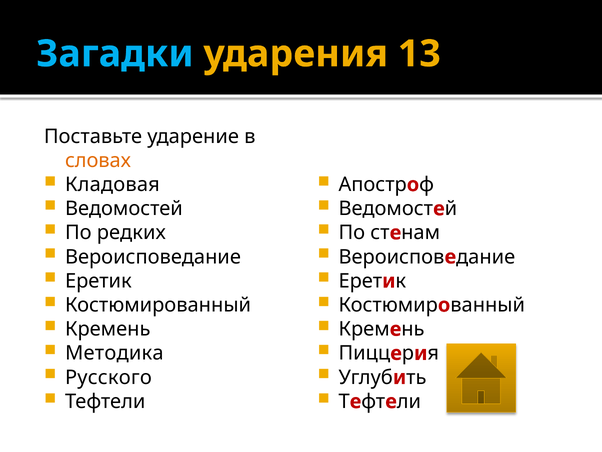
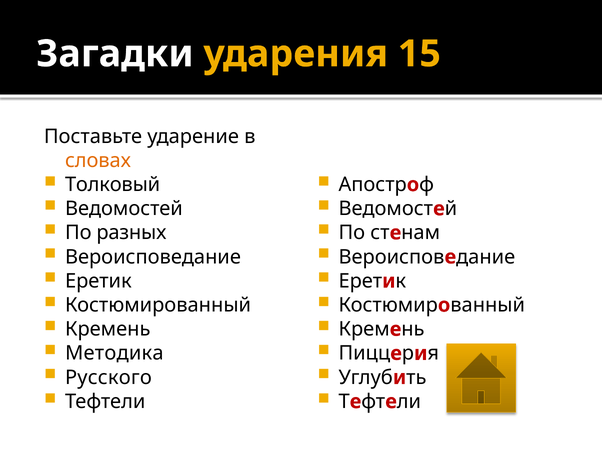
Загадки colour: light blue -> white
13: 13 -> 15
Кладовая: Кладовая -> Толковый
редких: редких -> разных
